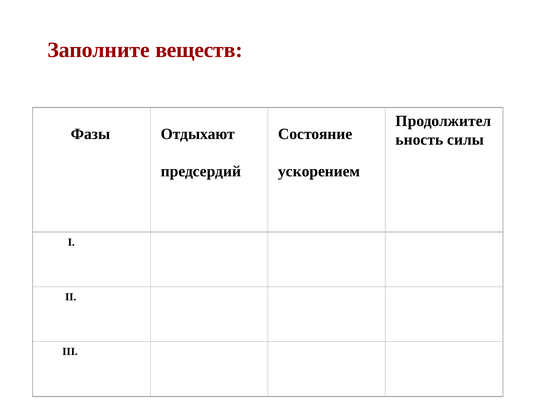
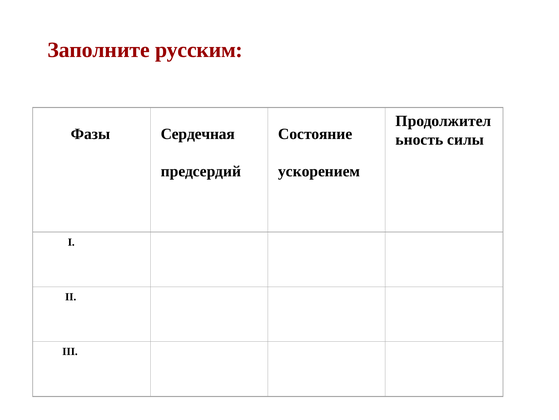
веществ: веществ -> русским
Отдыхают: Отдыхают -> Сердечная
